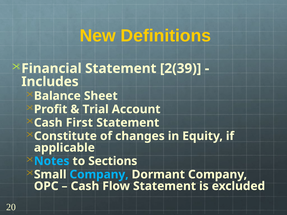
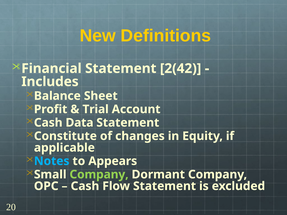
2(39: 2(39 -> 2(42
First: First -> Data
Sections: Sections -> Appears
Company at (99, 175) colour: light blue -> light green
